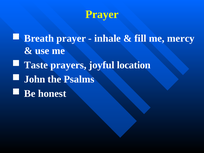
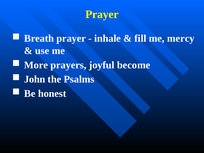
Taste: Taste -> More
location: location -> become
